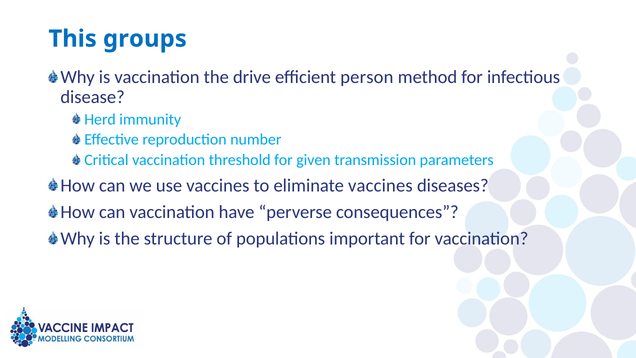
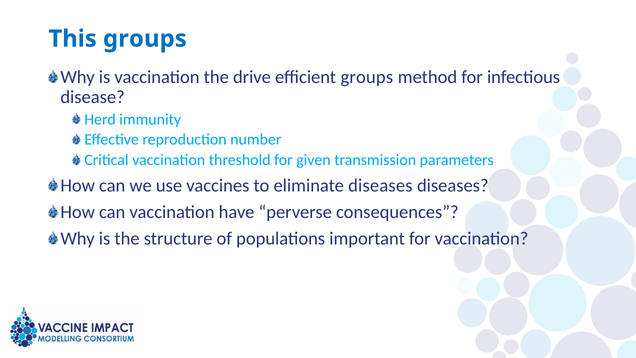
efficient person: person -> groups
eliminate vaccines: vaccines -> diseases
